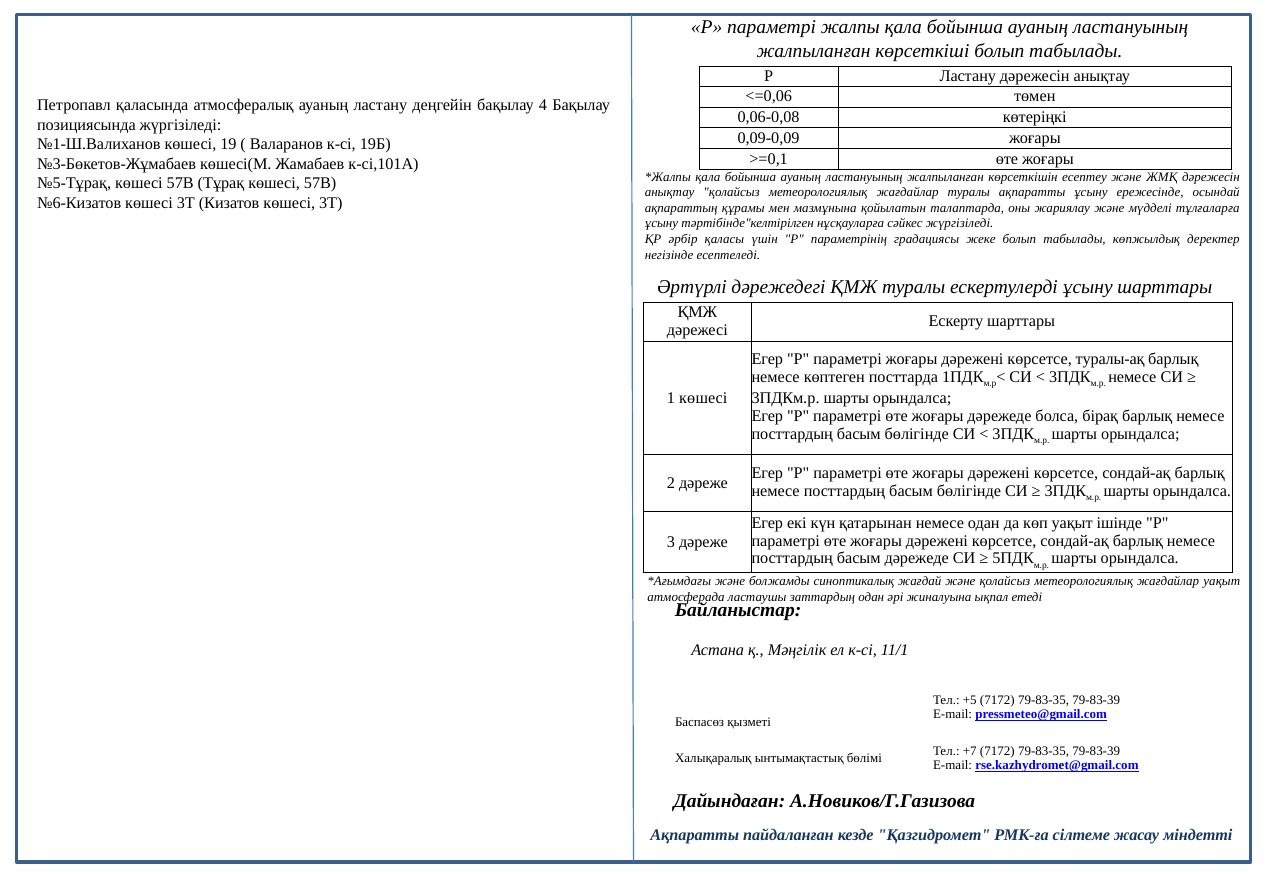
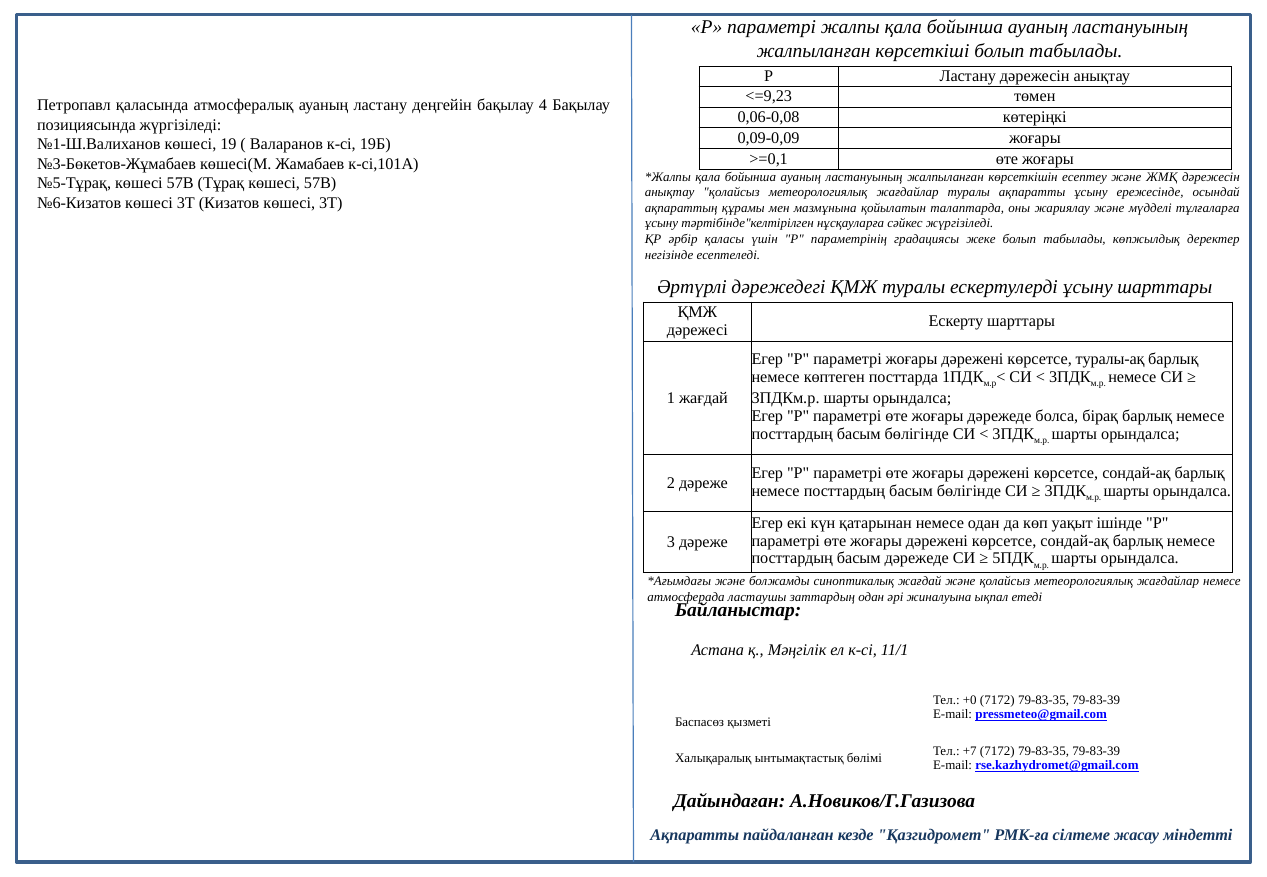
<=0,06: <=0,06 -> <=9,23
1 көшесі: көшесі -> жағдай
жағдайлар уақыт: уақыт -> немесе
+5: +5 -> +0
